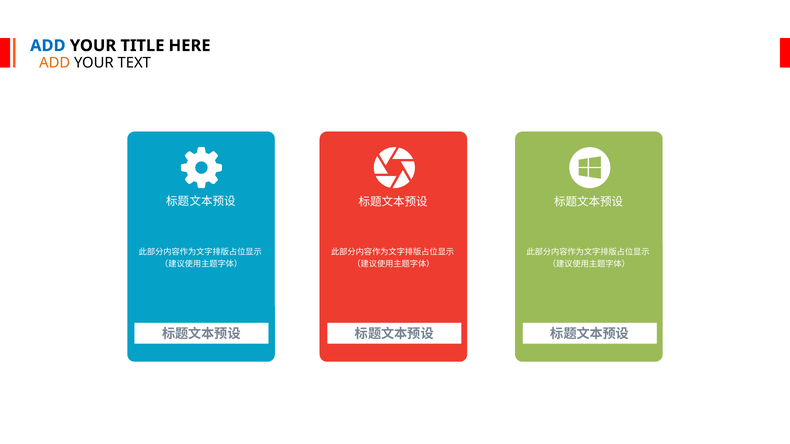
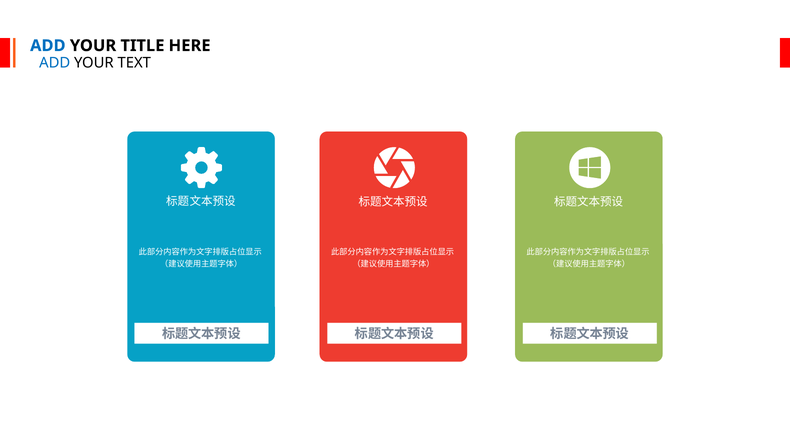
ADD at (55, 63) colour: orange -> blue
